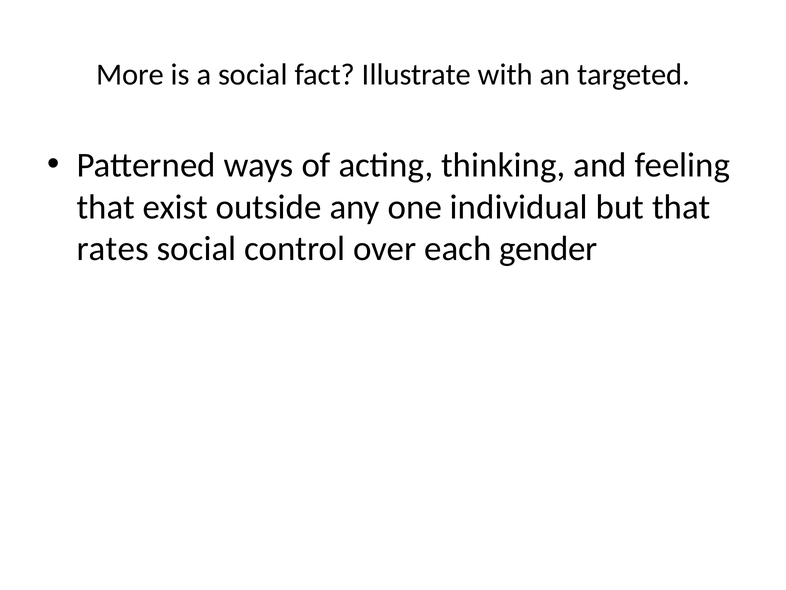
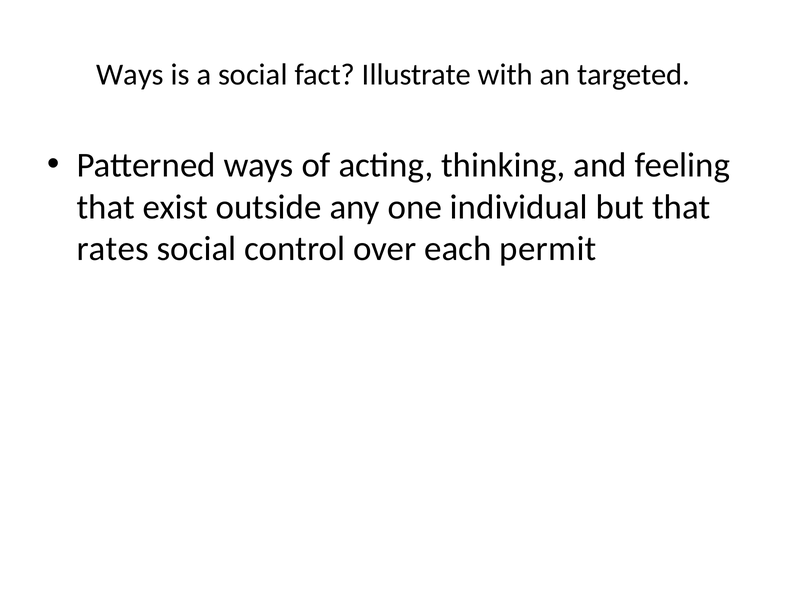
More at (130, 75): More -> Ways
gender: gender -> permit
